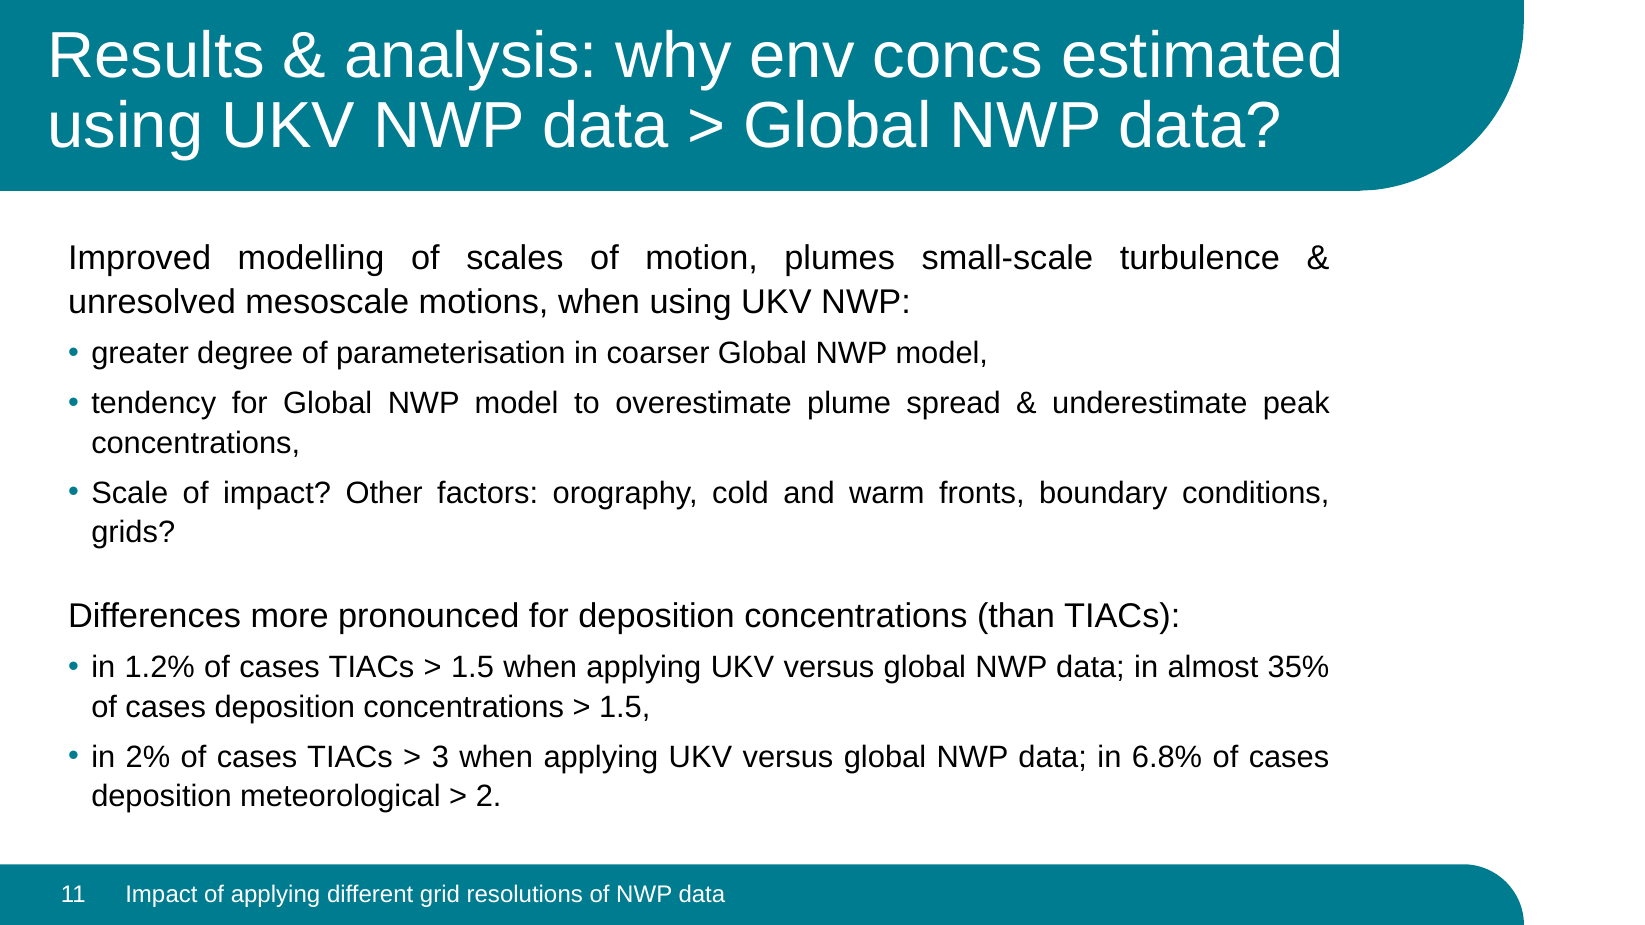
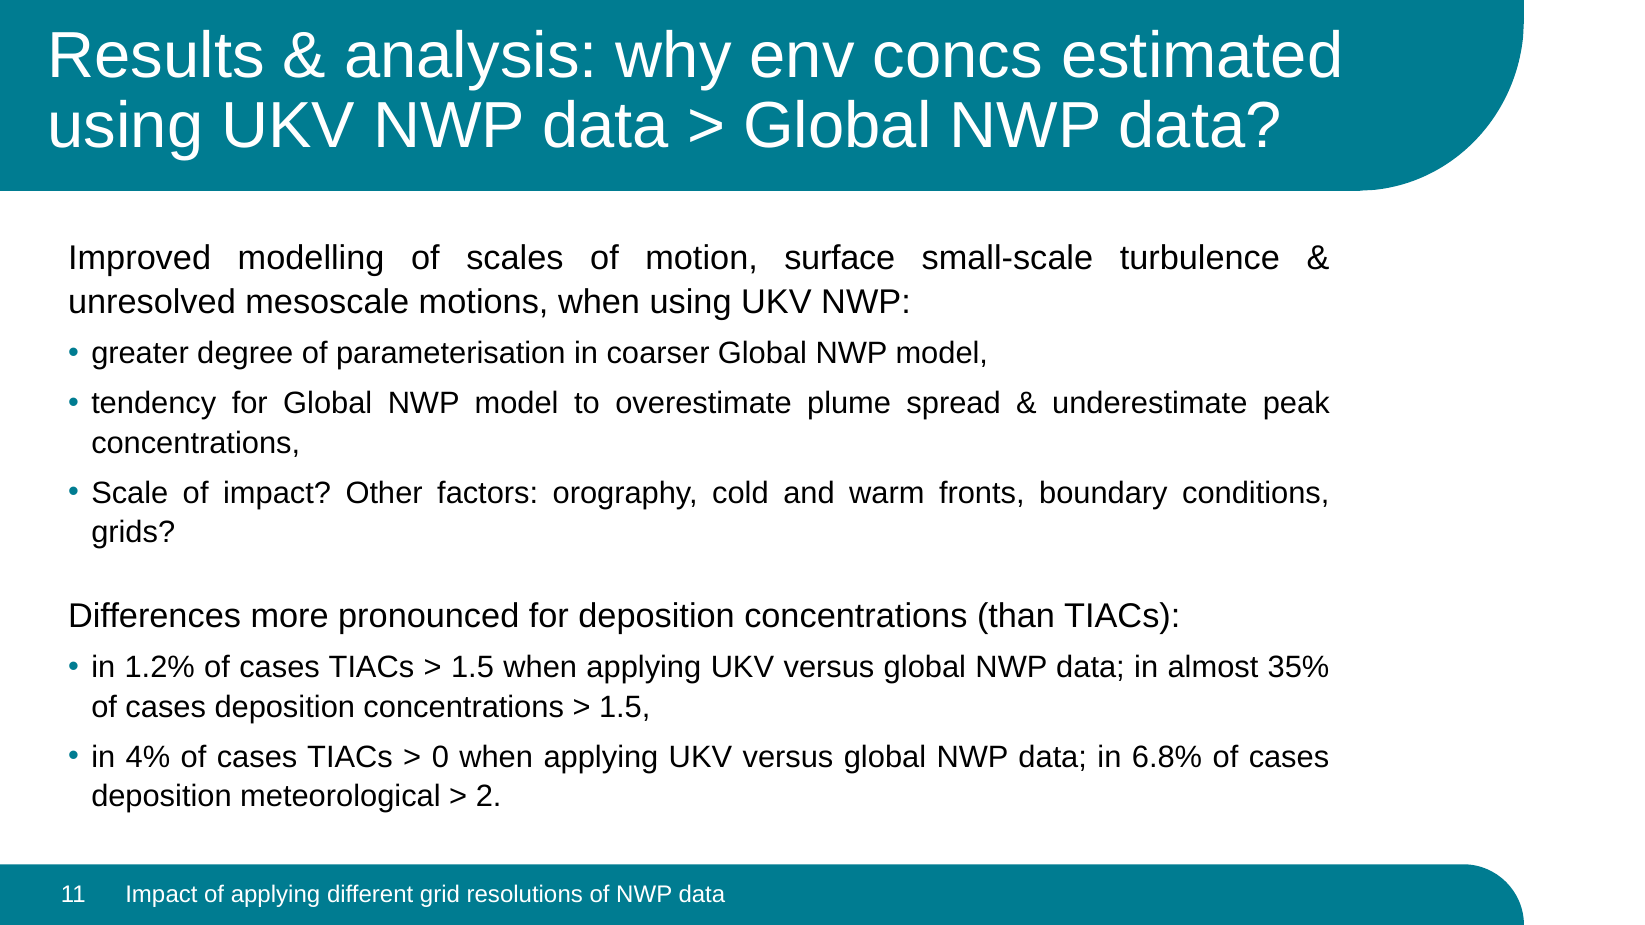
plumes: plumes -> surface
2%: 2% -> 4%
3: 3 -> 0
